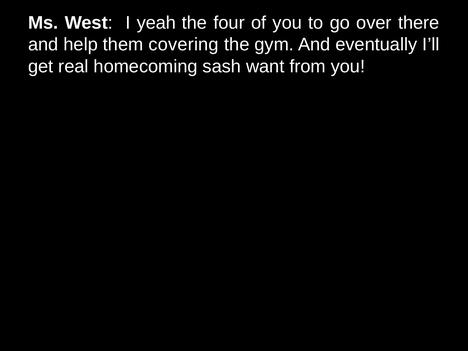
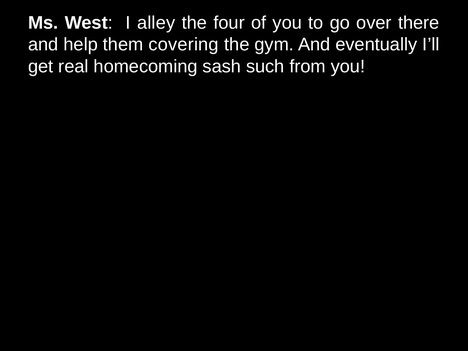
yeah: yeah -> alley
want: want -> such
